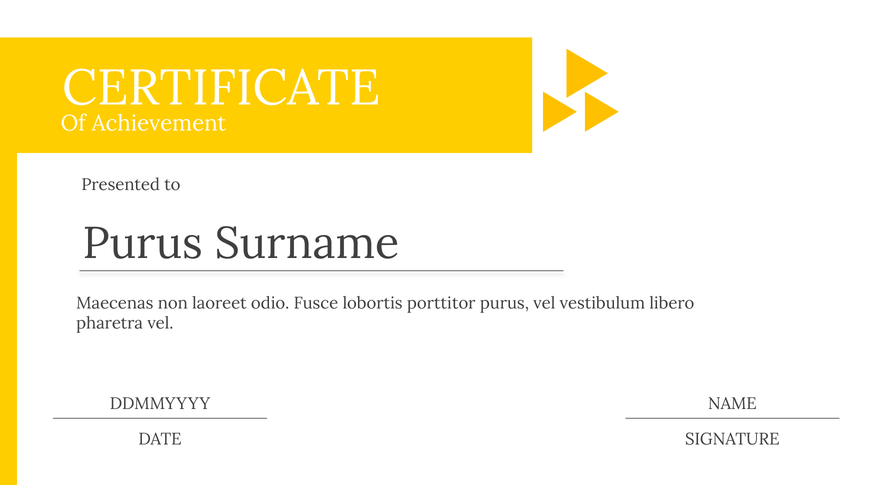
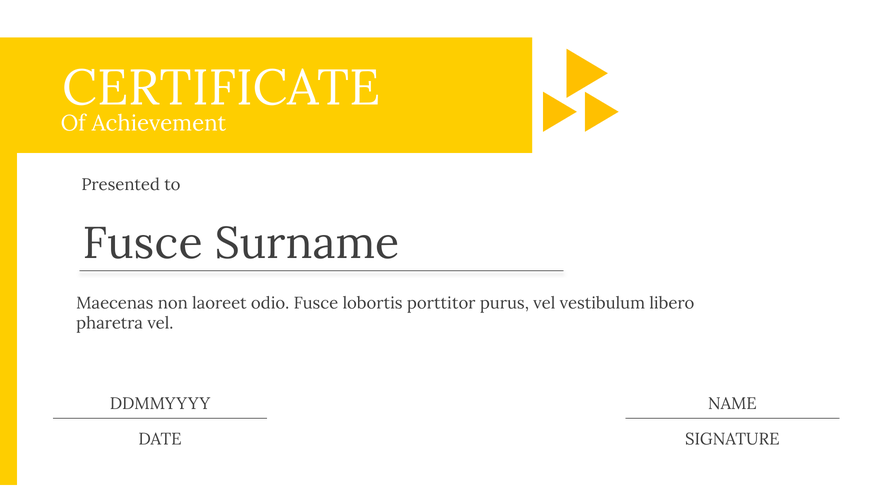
Purus at (143, 243): Purus -> Fusce
